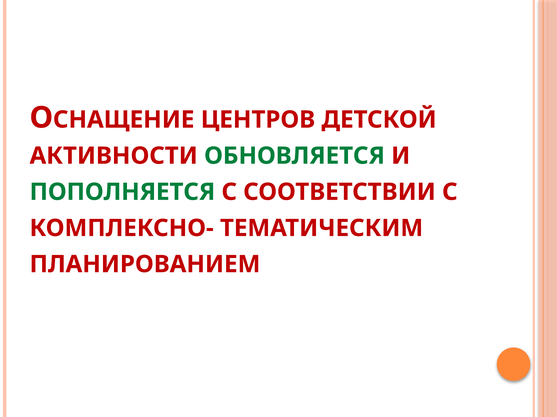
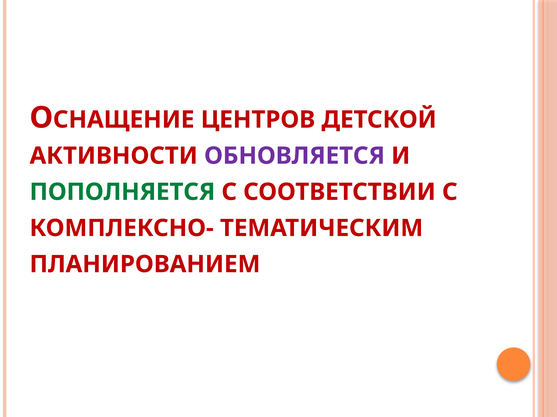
ОБНОВЛЯЕТСЯ colour: green -> purple
